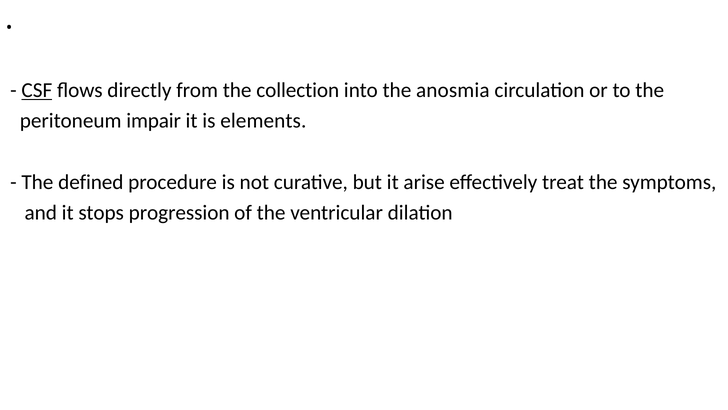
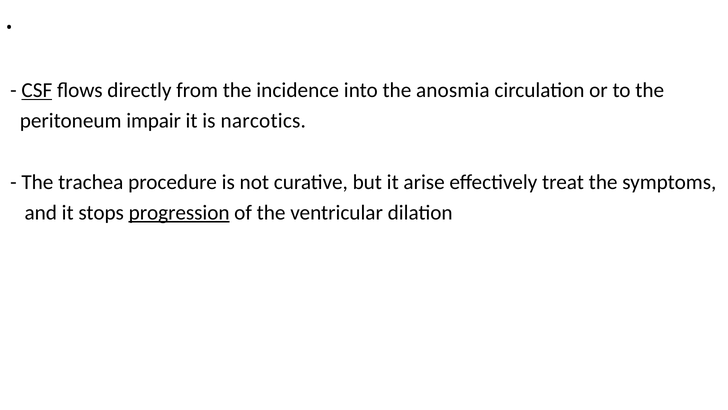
collection: collection -> incidence
elements: elements -> narcotics
defined: defined -> trachea
progression underline: none -> present
